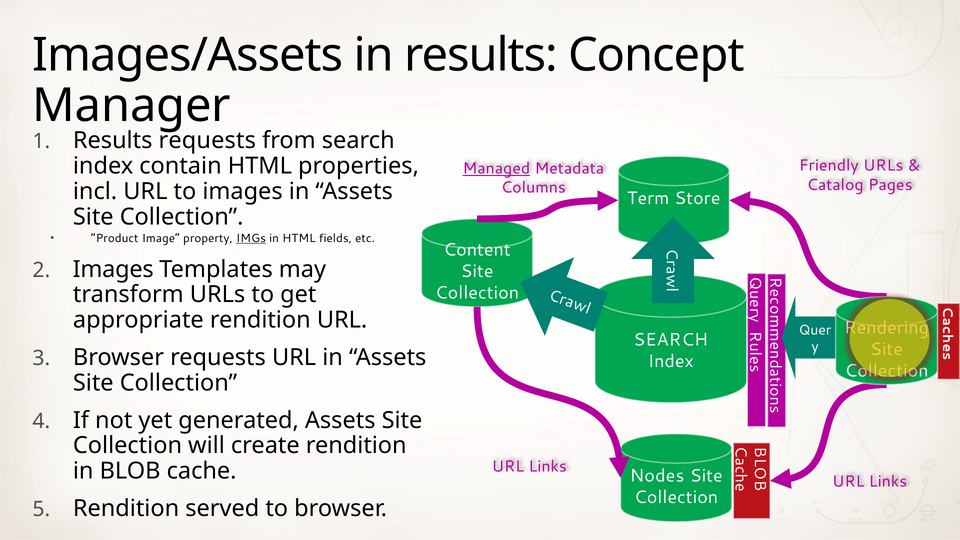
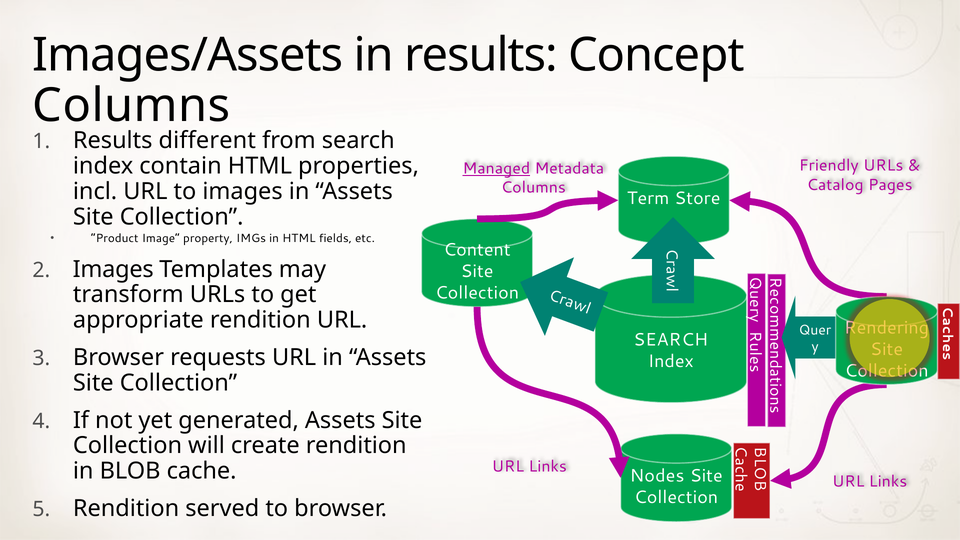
Manager at (132, 106): Manager -> Columns
Results requests: requests -> different
IMGs underline: present -> none
